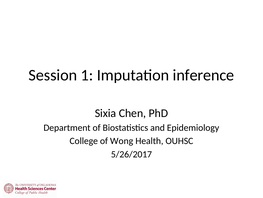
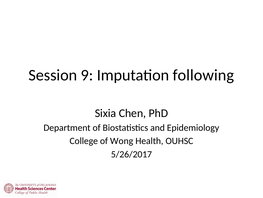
1: 1 -> 9
inference: inference -> following
